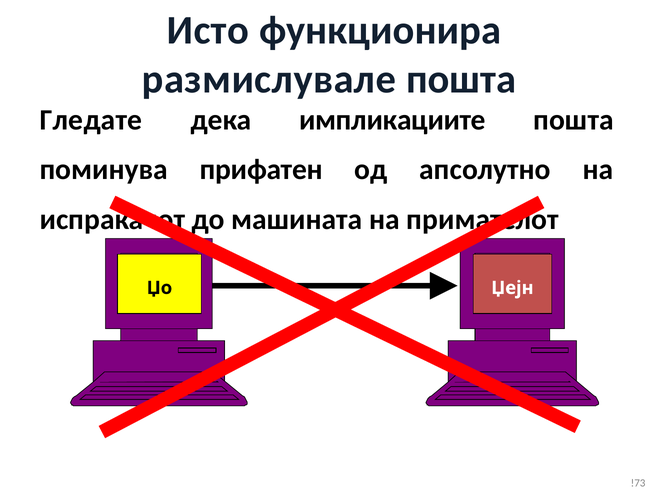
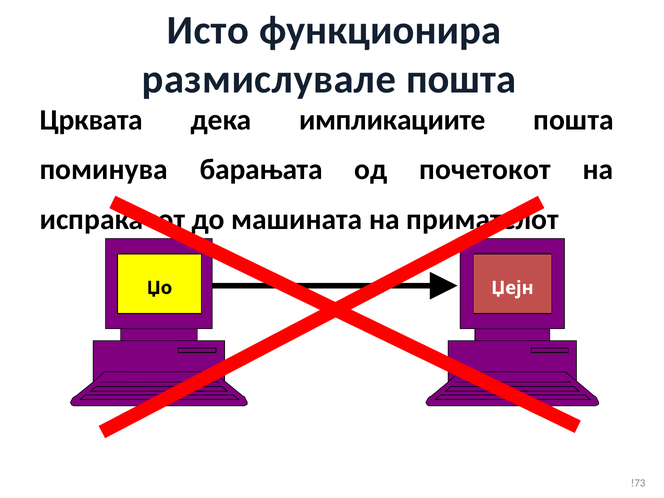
Гледате: Гледате -> Црквата
прифатен: прифатен -> барањата
апсолутно: апсолутно -> почетокот
